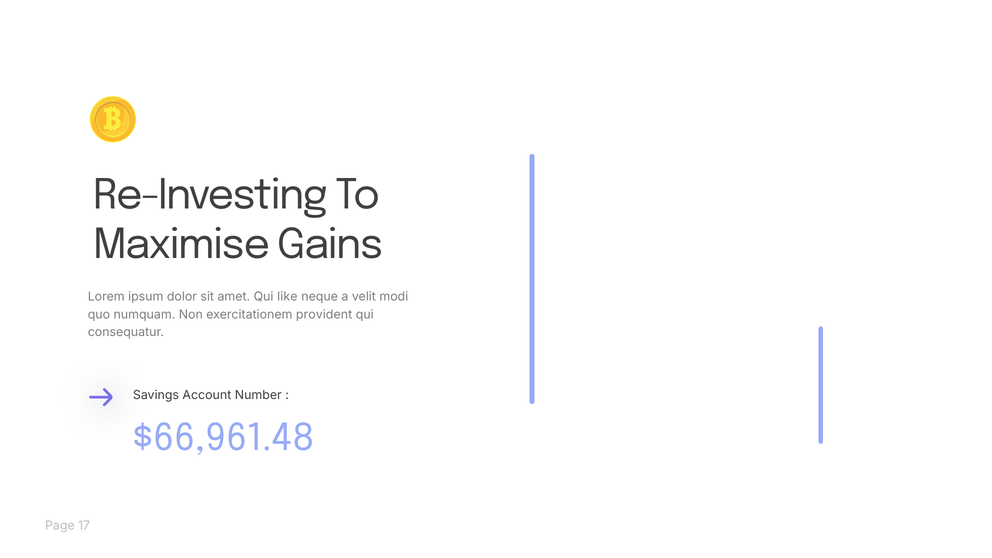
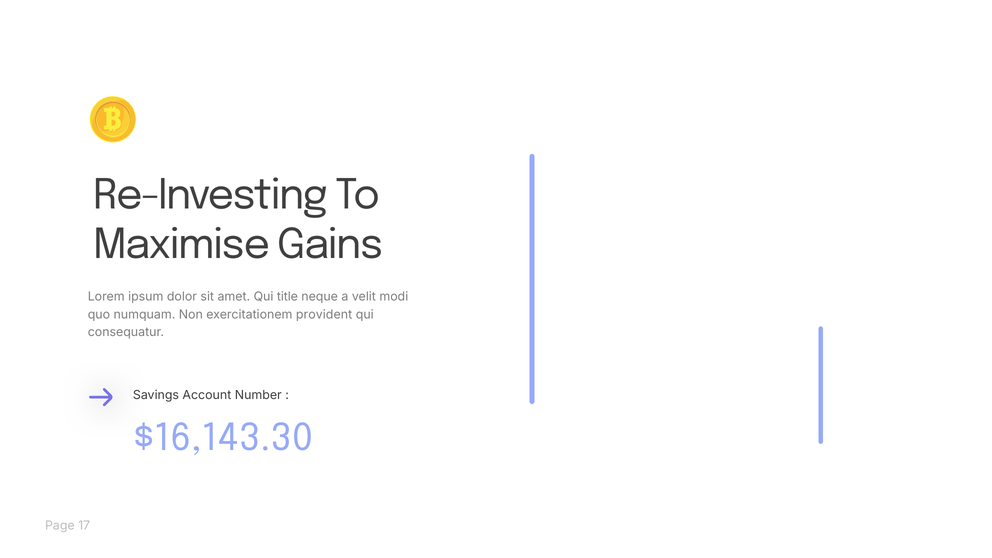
like: like -> title
$66,961.48: $66,961.48 -> $16,143.30
